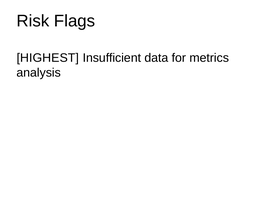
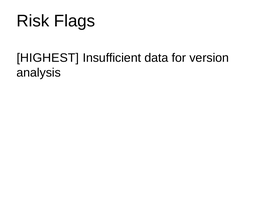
metrics: metrics -> version
